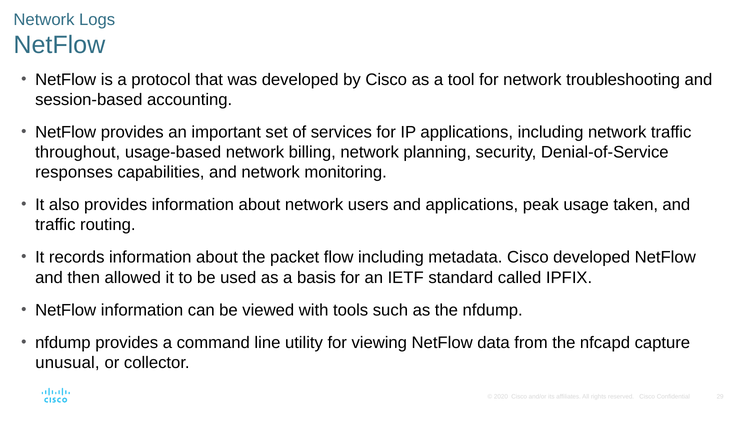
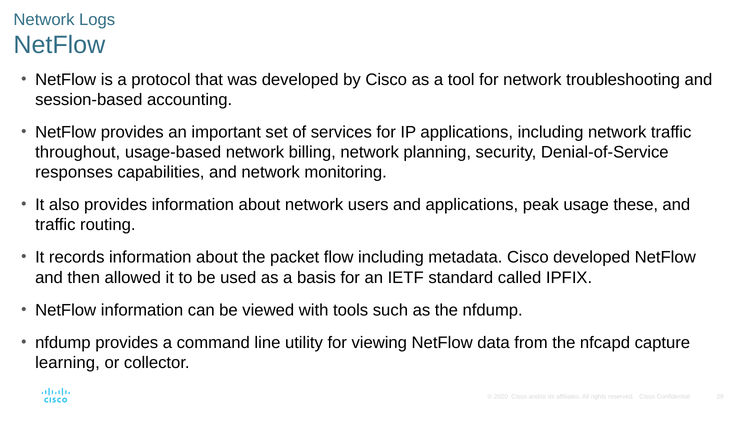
taken: taken -> these
unusual: unusual -> learning
